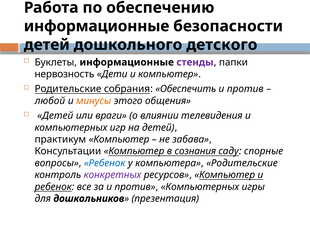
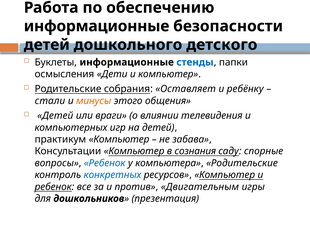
стенды colour: purple -> blue
нервозность: нервозность -> осмысления
Обеспечить: Обеспечить -> Оставляет
против at (245, 89): против -> ребёнку
любой: любой -> стали
конкретных colour: purple -> blue
против Компьютерных: Компьютерных -> Двигательным
